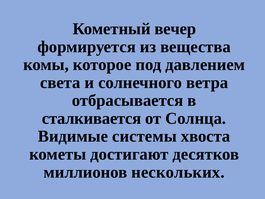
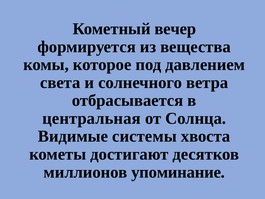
сталкивается: сталкивается -> центральная
нескольких: нескольких -> упоминание
